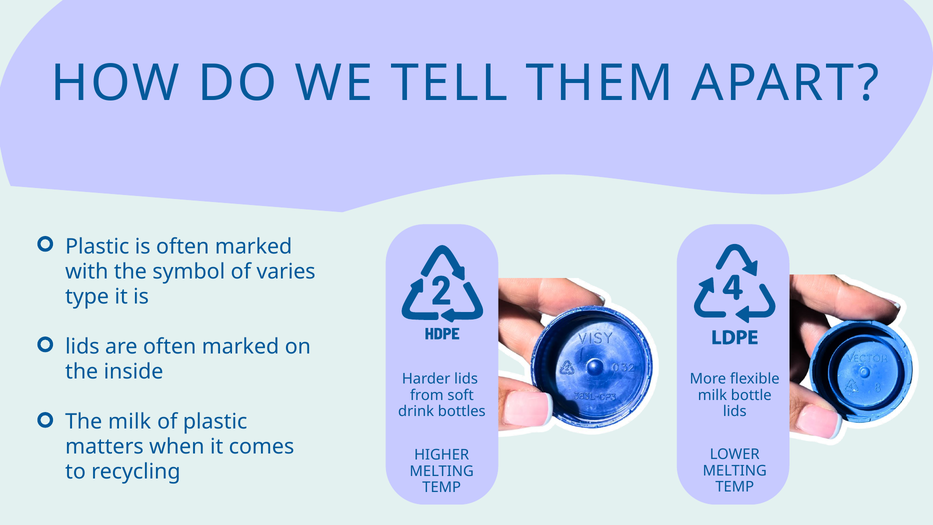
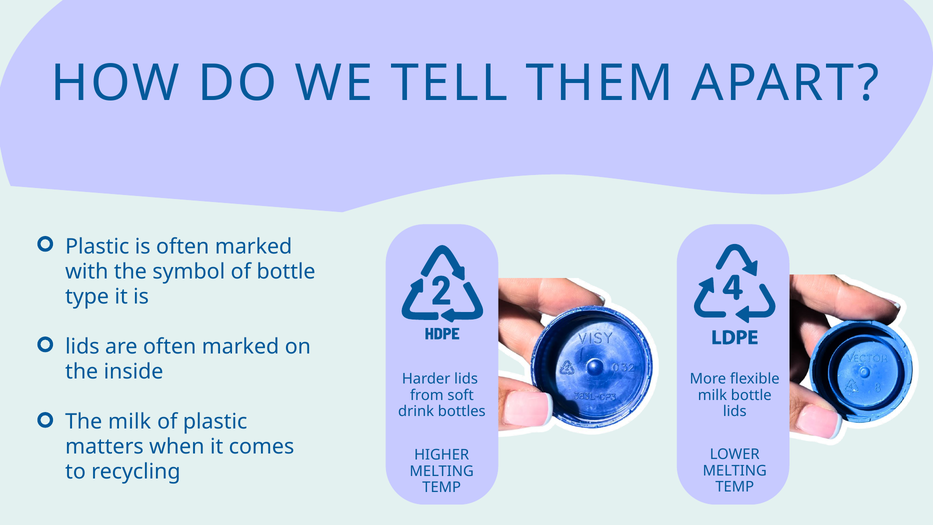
of varies: varies -> bottle
